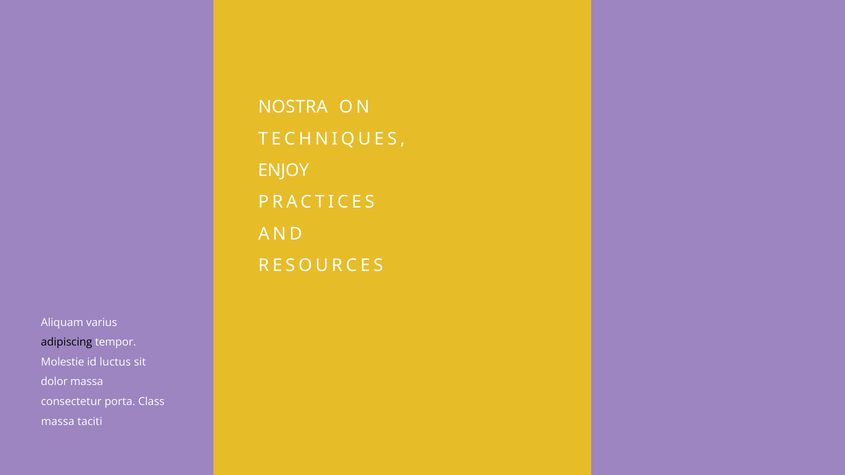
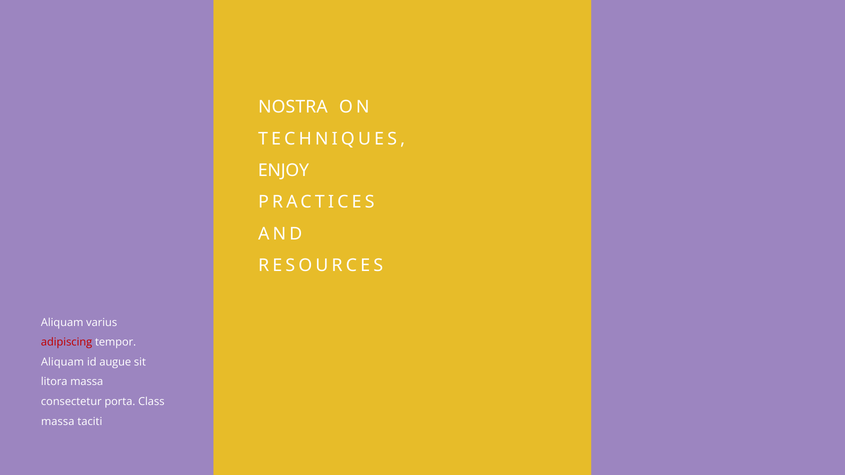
adipiscing colour: black -> red
Molestie at (63, 362): Molestie -> Aliquam
luctus: luctus -> augue
dolor: dolor -> litora
